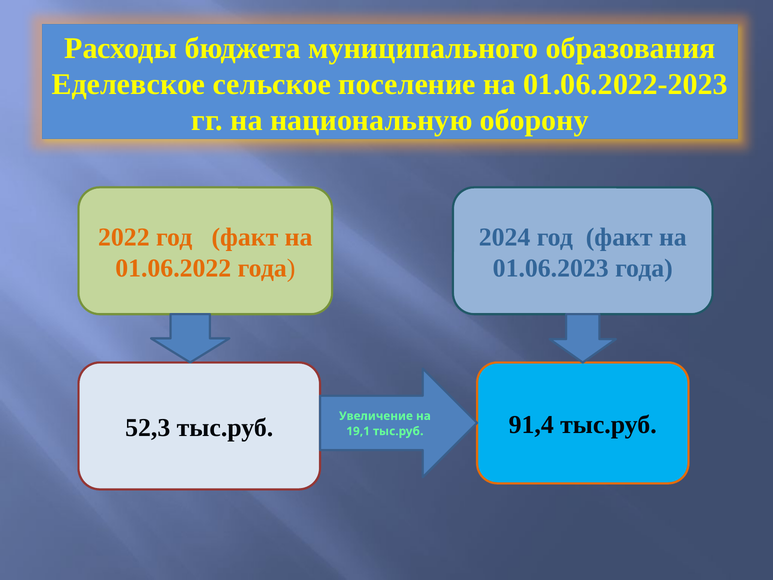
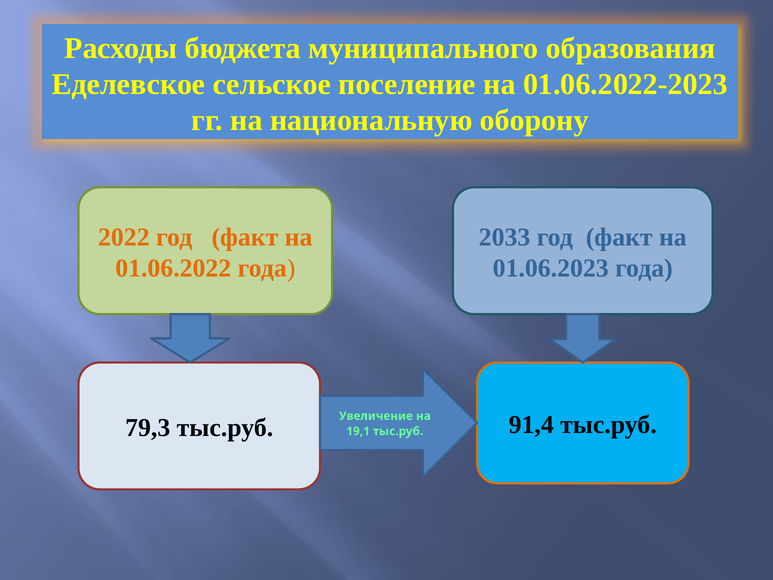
2024: 2024 -> 2033
52,3: 52,3 -> 79,3
